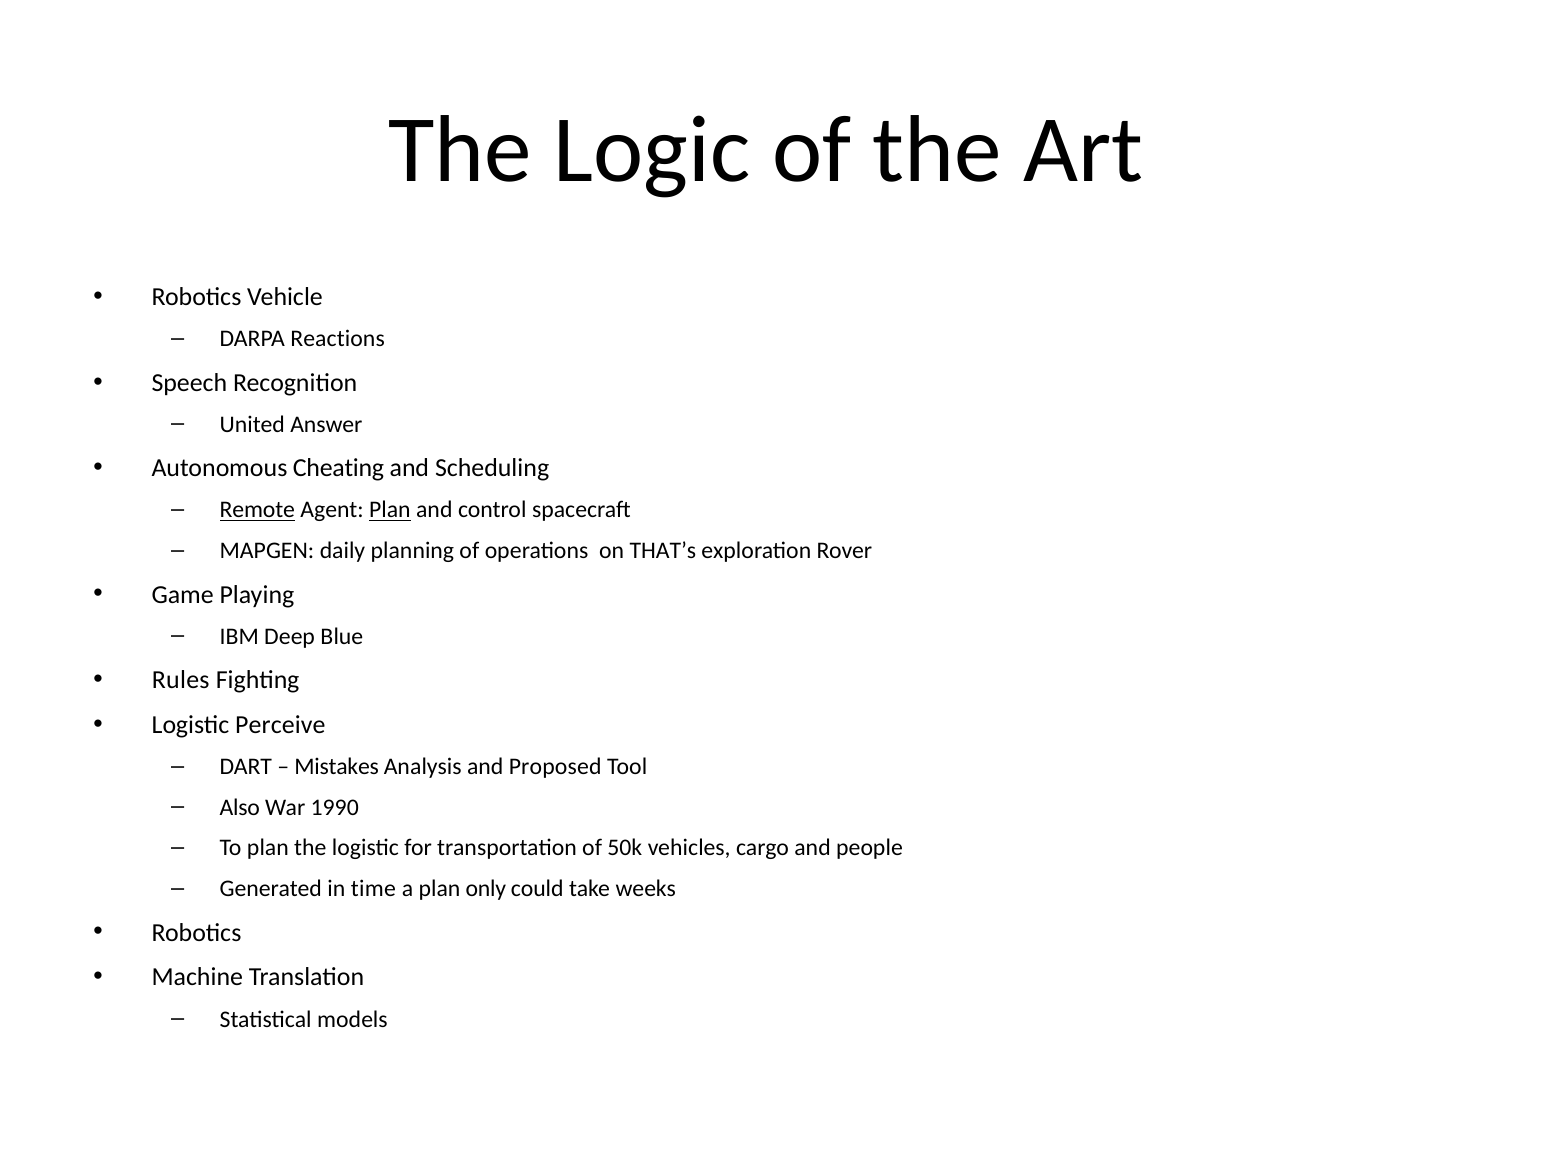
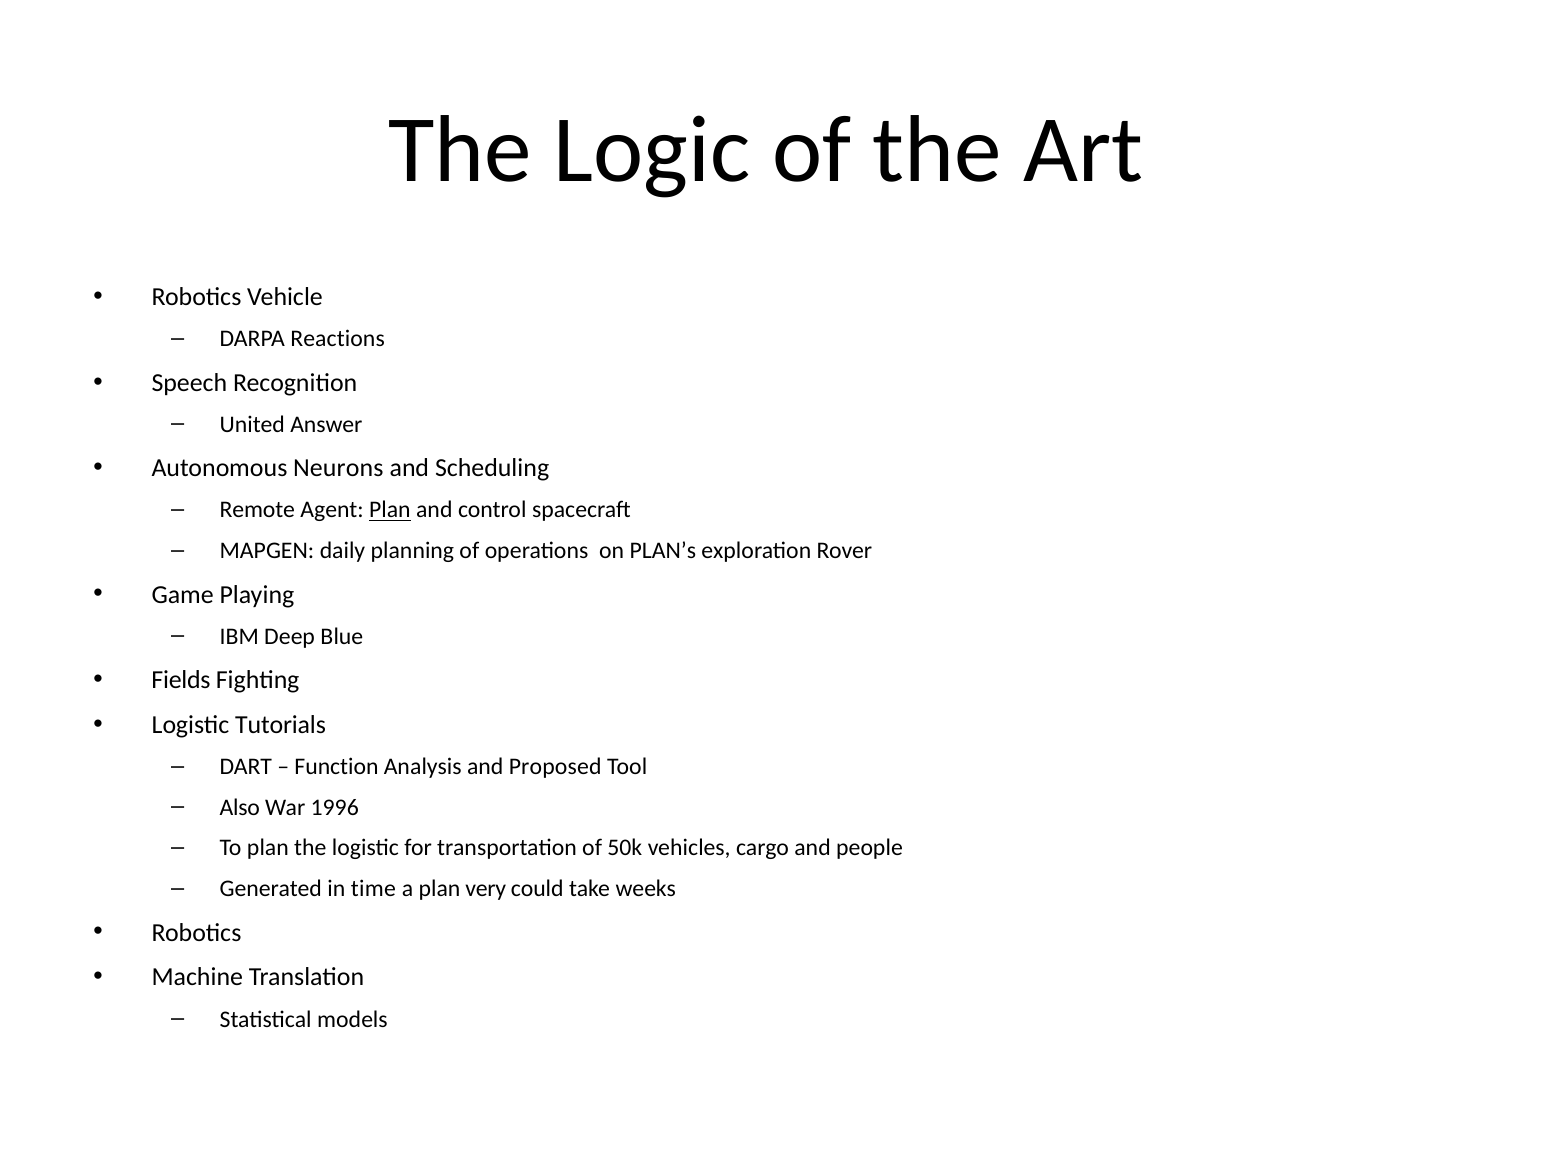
Cheating: Cheating -> Neurons
Remote underline: present -> none
THAT’s: THAT’s -> PLAN’s
Rules: Rules -> Fields
Perceive: Perceive -> Tutorials
Mistakes: Mistakes -> Function
1990: 1990 -> 1996
only: only -> very
